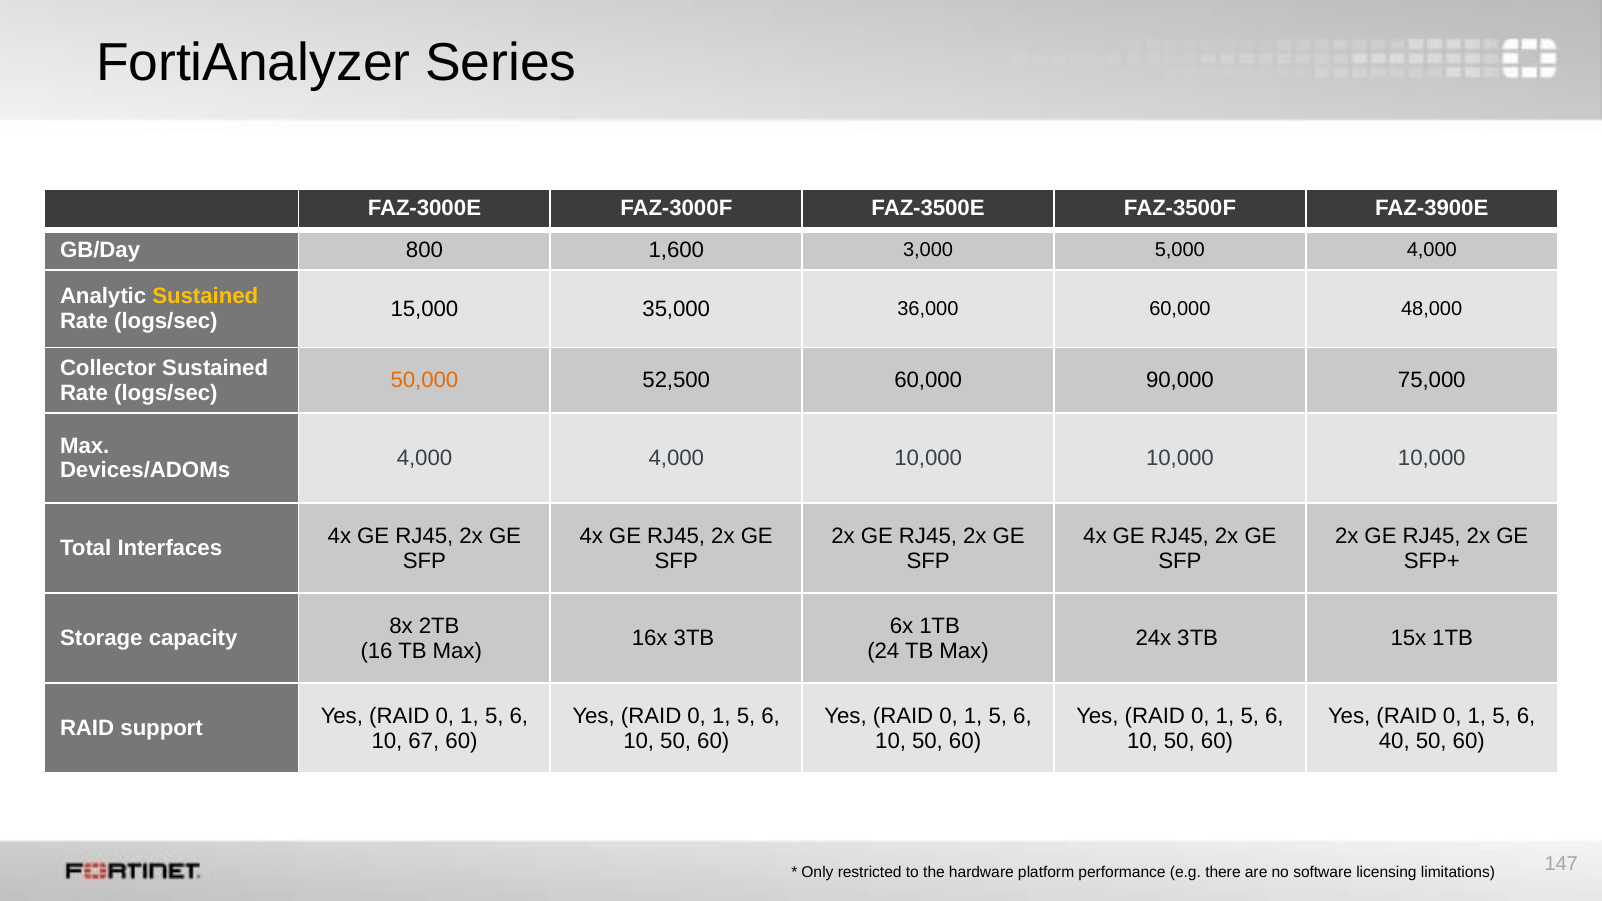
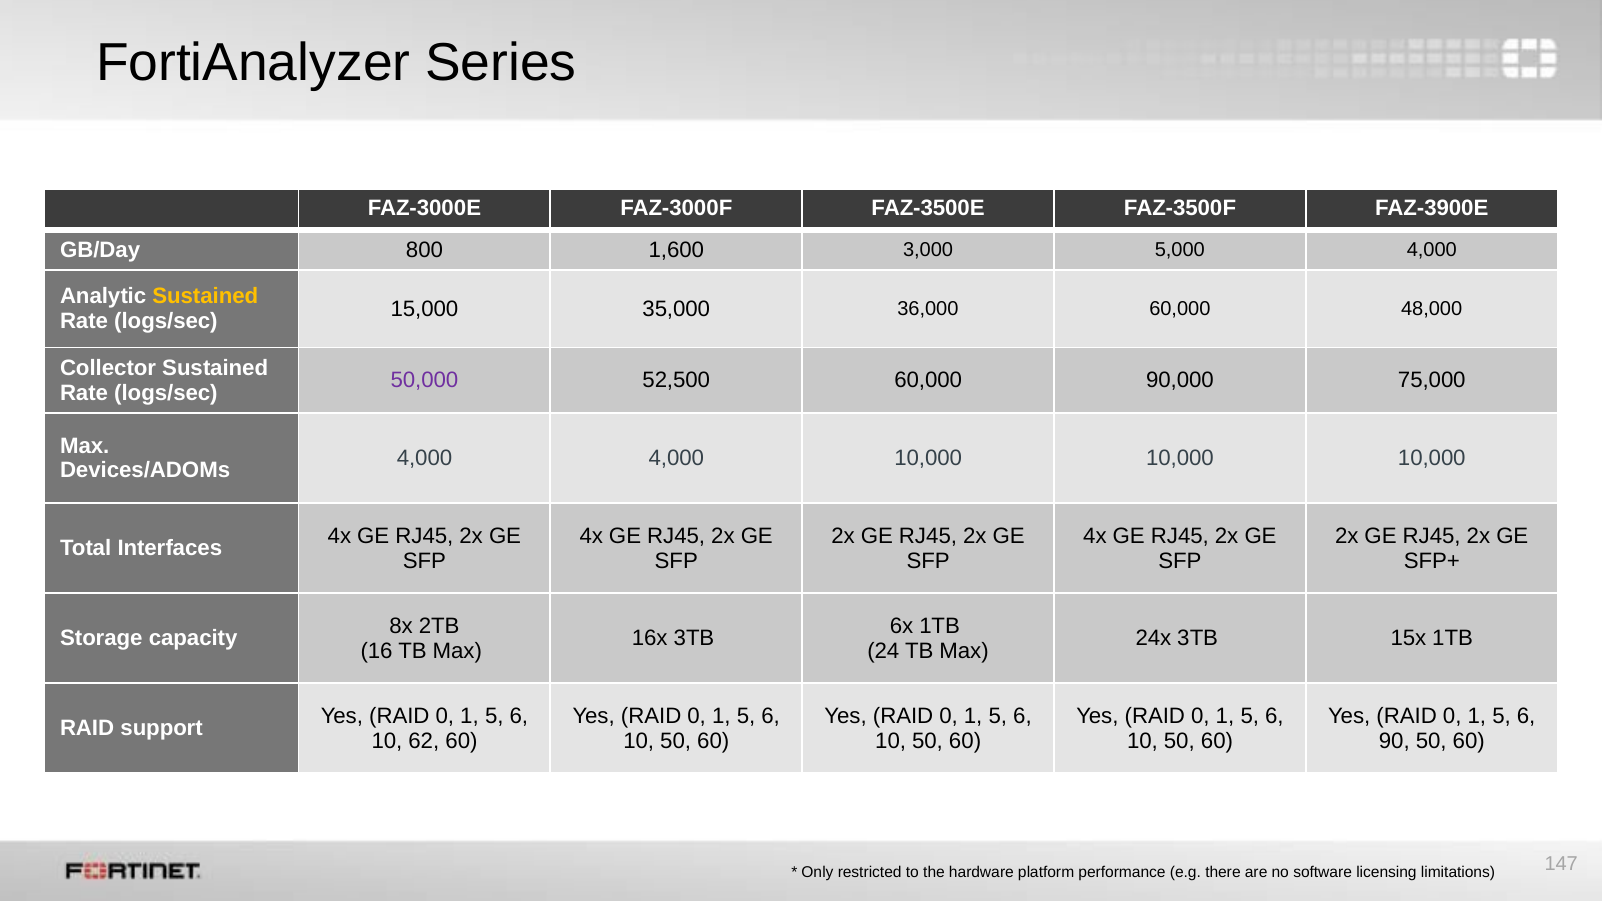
50,000 colour: orange -> purple
67: 67 -> 62
40: 40 -> 90
